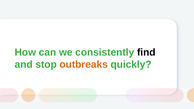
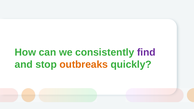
find colour: black -> purple
